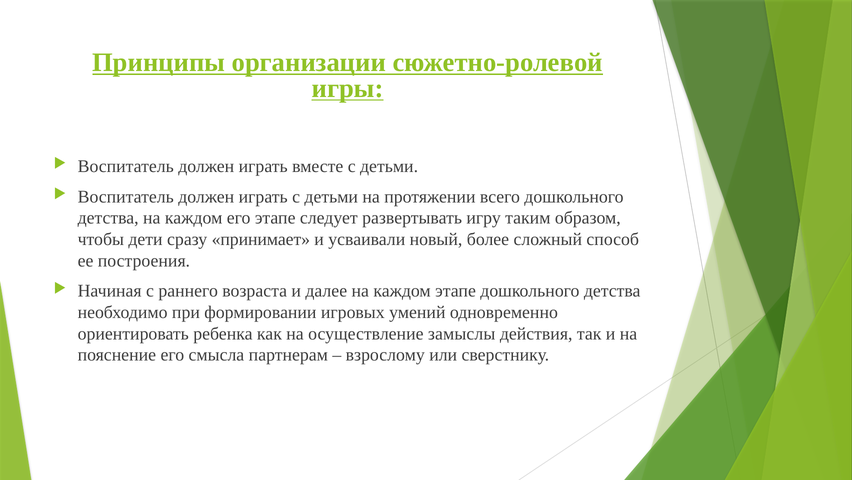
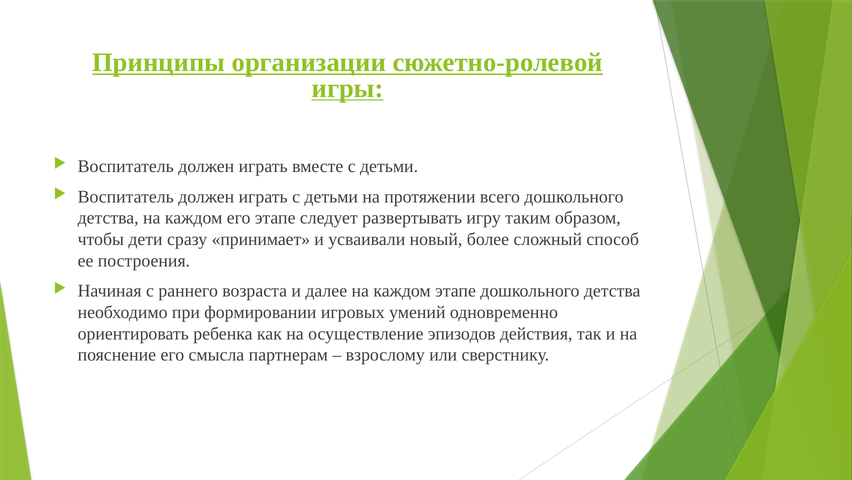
замыслы: замыслы -> эпизодов
